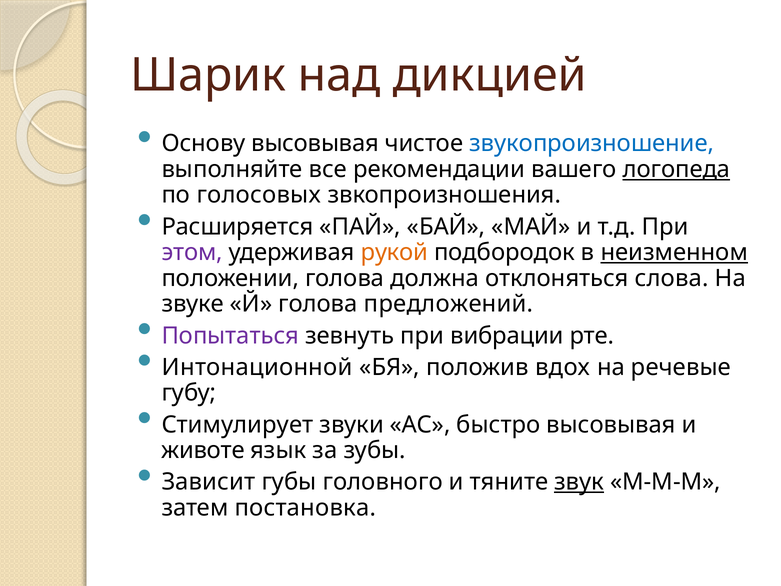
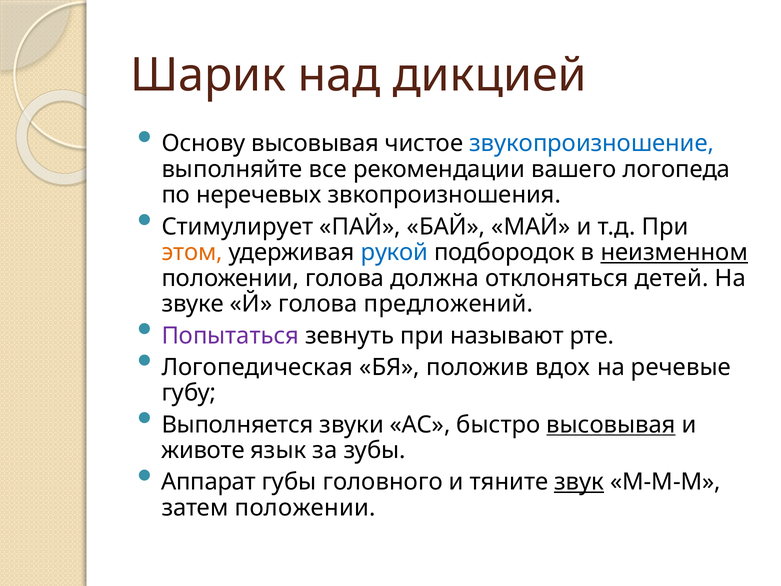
логопеда underline: present -> none
голосовых: голосовых -> неречевых
Расширяется: Расширяется -> Стимулирует
этом colour: purple -> orange
рукой colour: orange -> blue
слова: слова -> детей
вибрации: вибрации -> называют
Интонационной: Интонационной -> Логопедическая
Стимулирует: Стимулирует -> Выполняется
высовывая at (611, 425) underline: none -> present
Зависит: Зависит -> Аппарат
затем постановка: постановка -> положении
